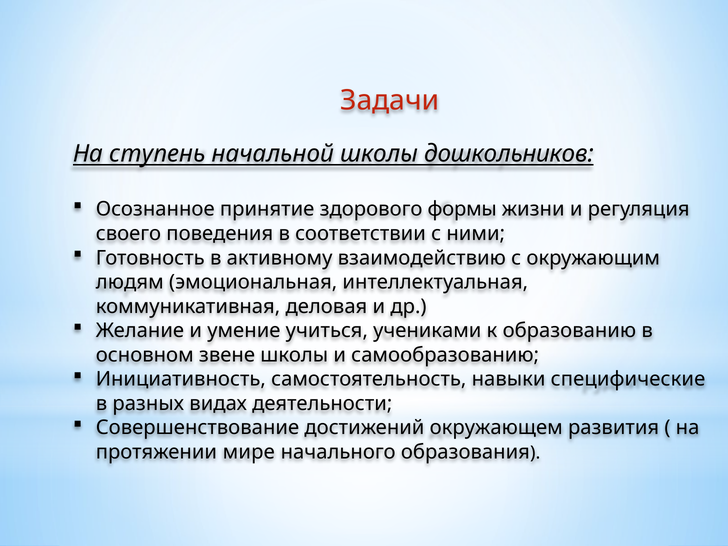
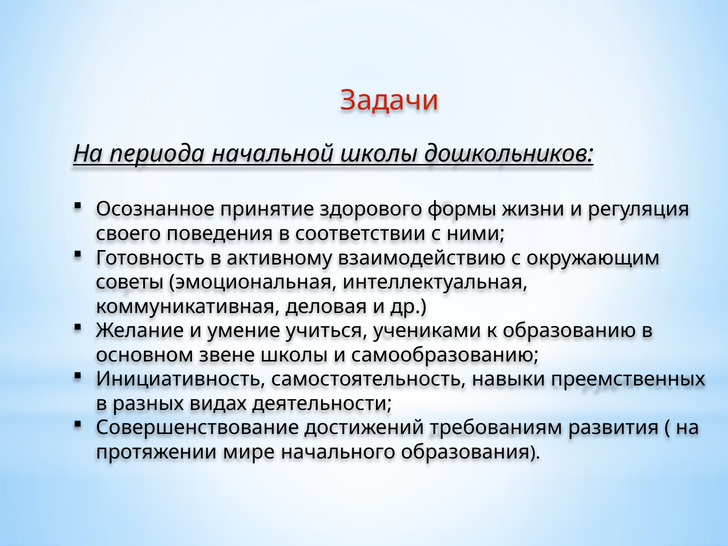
ступень: ступень -> периода
людям: людям -> советы
специфические: специфические -> преемственных
окружающем: окружающем -> требованиям
